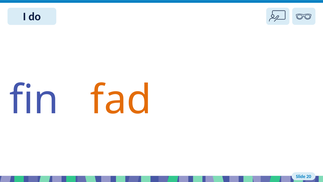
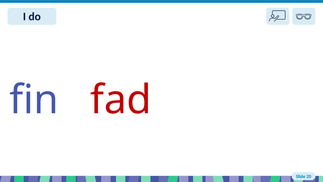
fad colour: orange -> red
